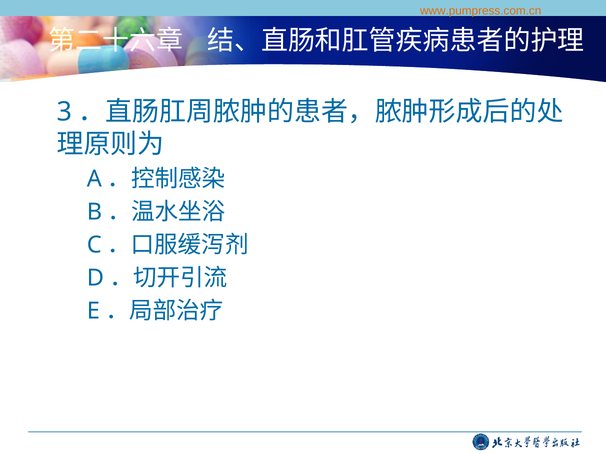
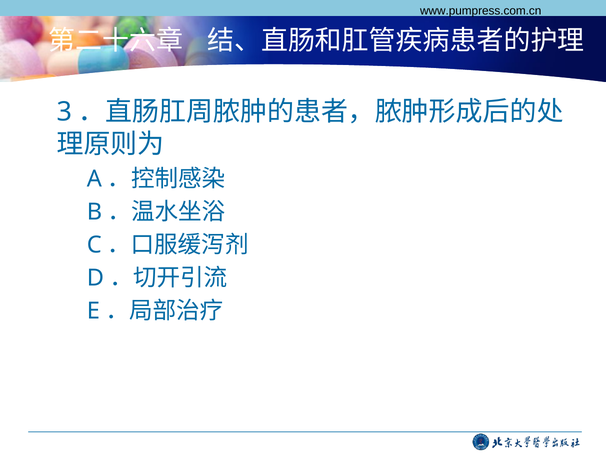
www.pumpress.com.cn colour: orange -> black
